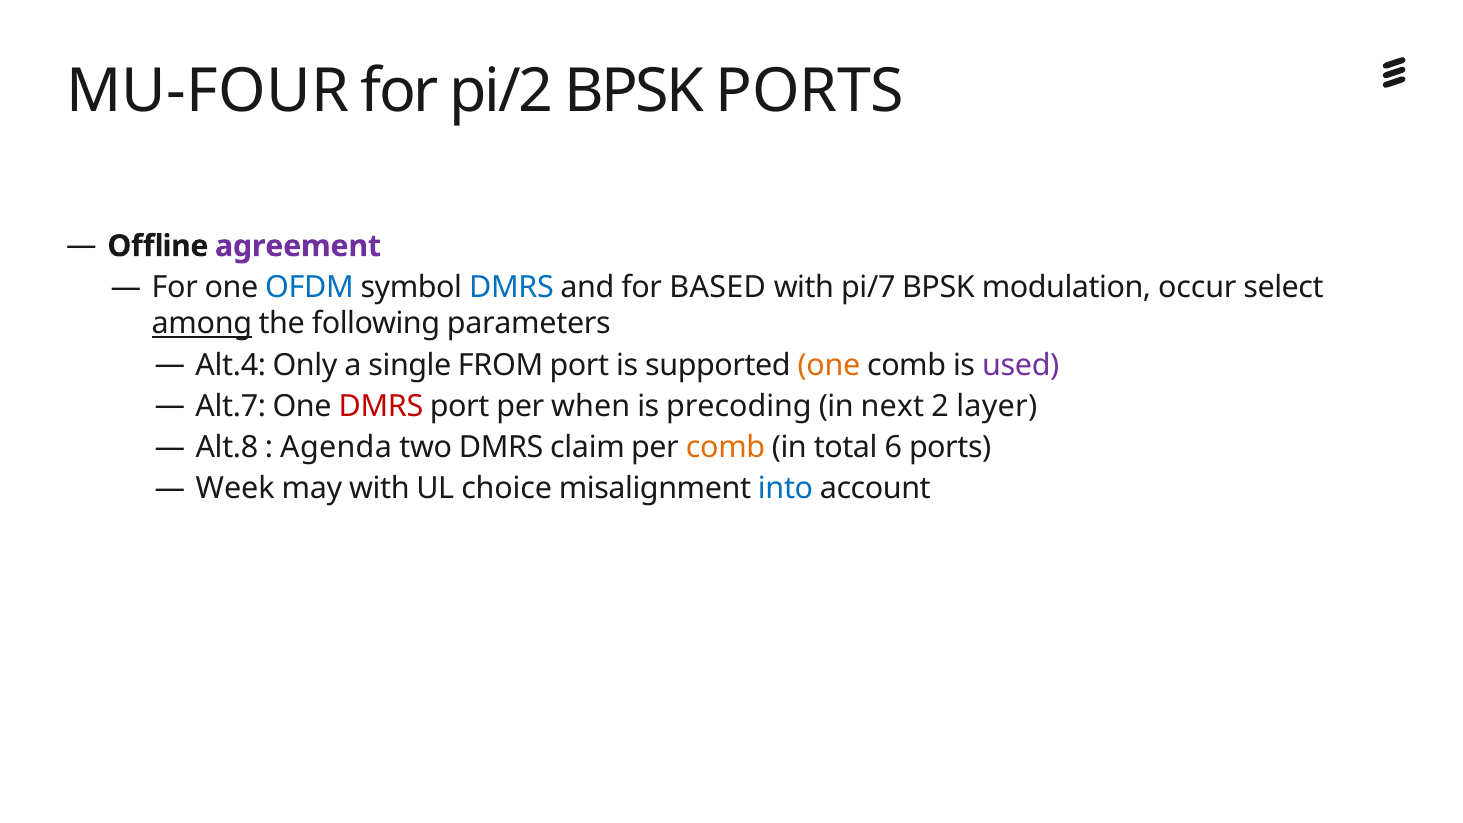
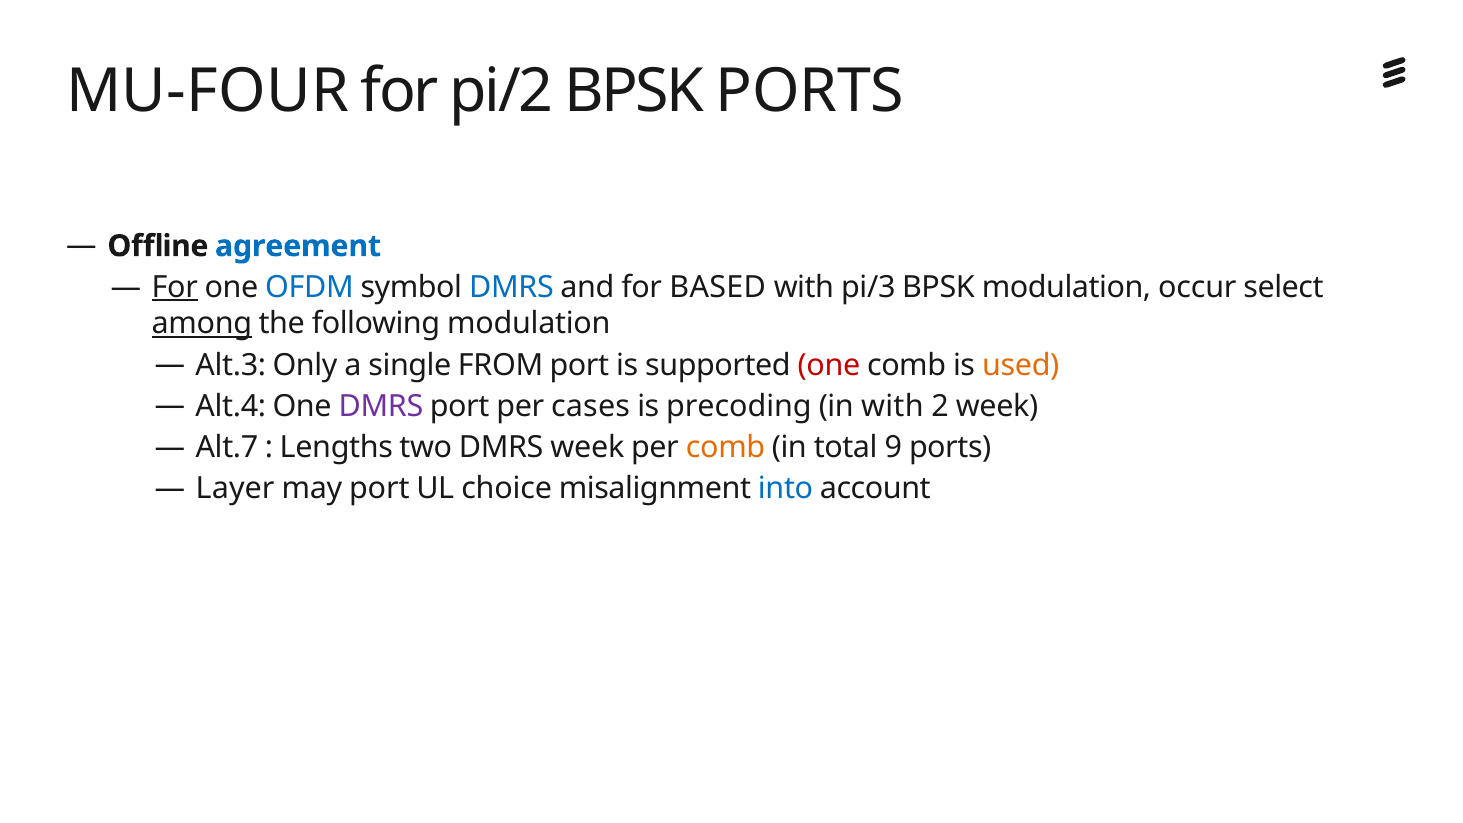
agreement colour: purple -> blue
For at (175, 287) underline: none -> present
pi/7: pi/7 -> pi/3
following parameters: parameters -> modulation
Alt.4: Alt.4 -> Alt.3
one at (829, 365) colour: orange -> red
used colour: purple -> orange
Alt.7: Alt.7 -> Alt.4
DMRS at (381, 406) colour: red -> purple
when: when -> cases
in next: next -> with
2 layer: layer -> week
Alt.8: Alt.8 -> Alt.7
Agenda: Agenda -> Lengths
DMRS claim: claim -> week
6: 6 -> 9
Week: Week -> Layer
may with: with -> port
